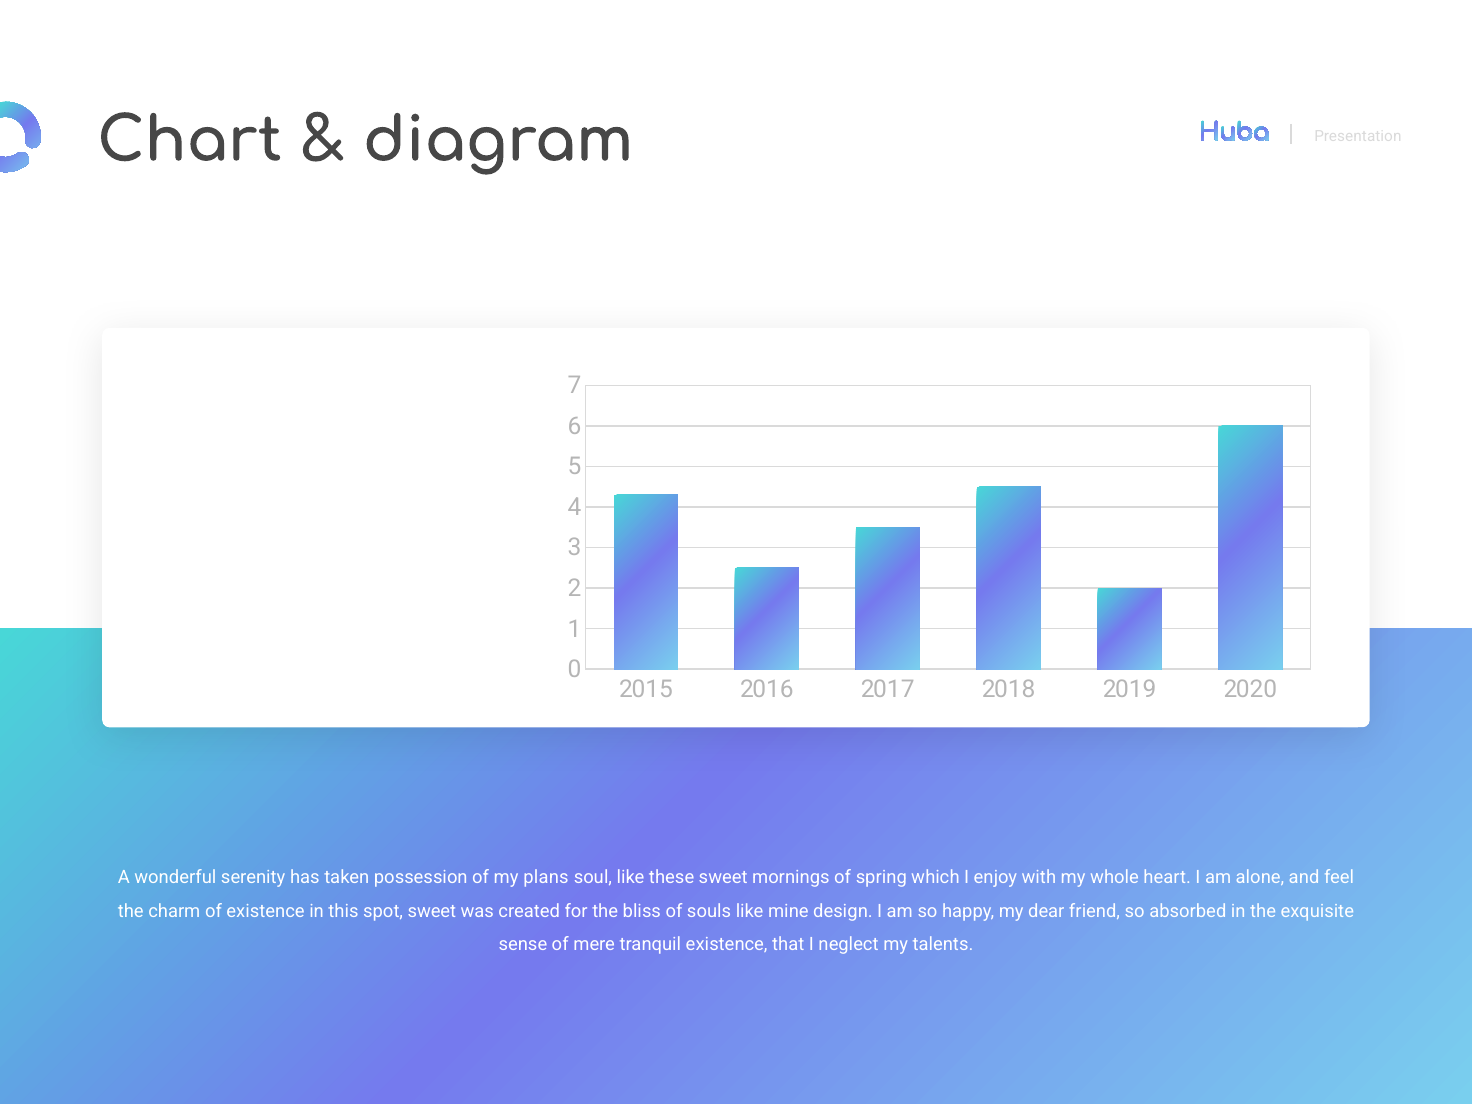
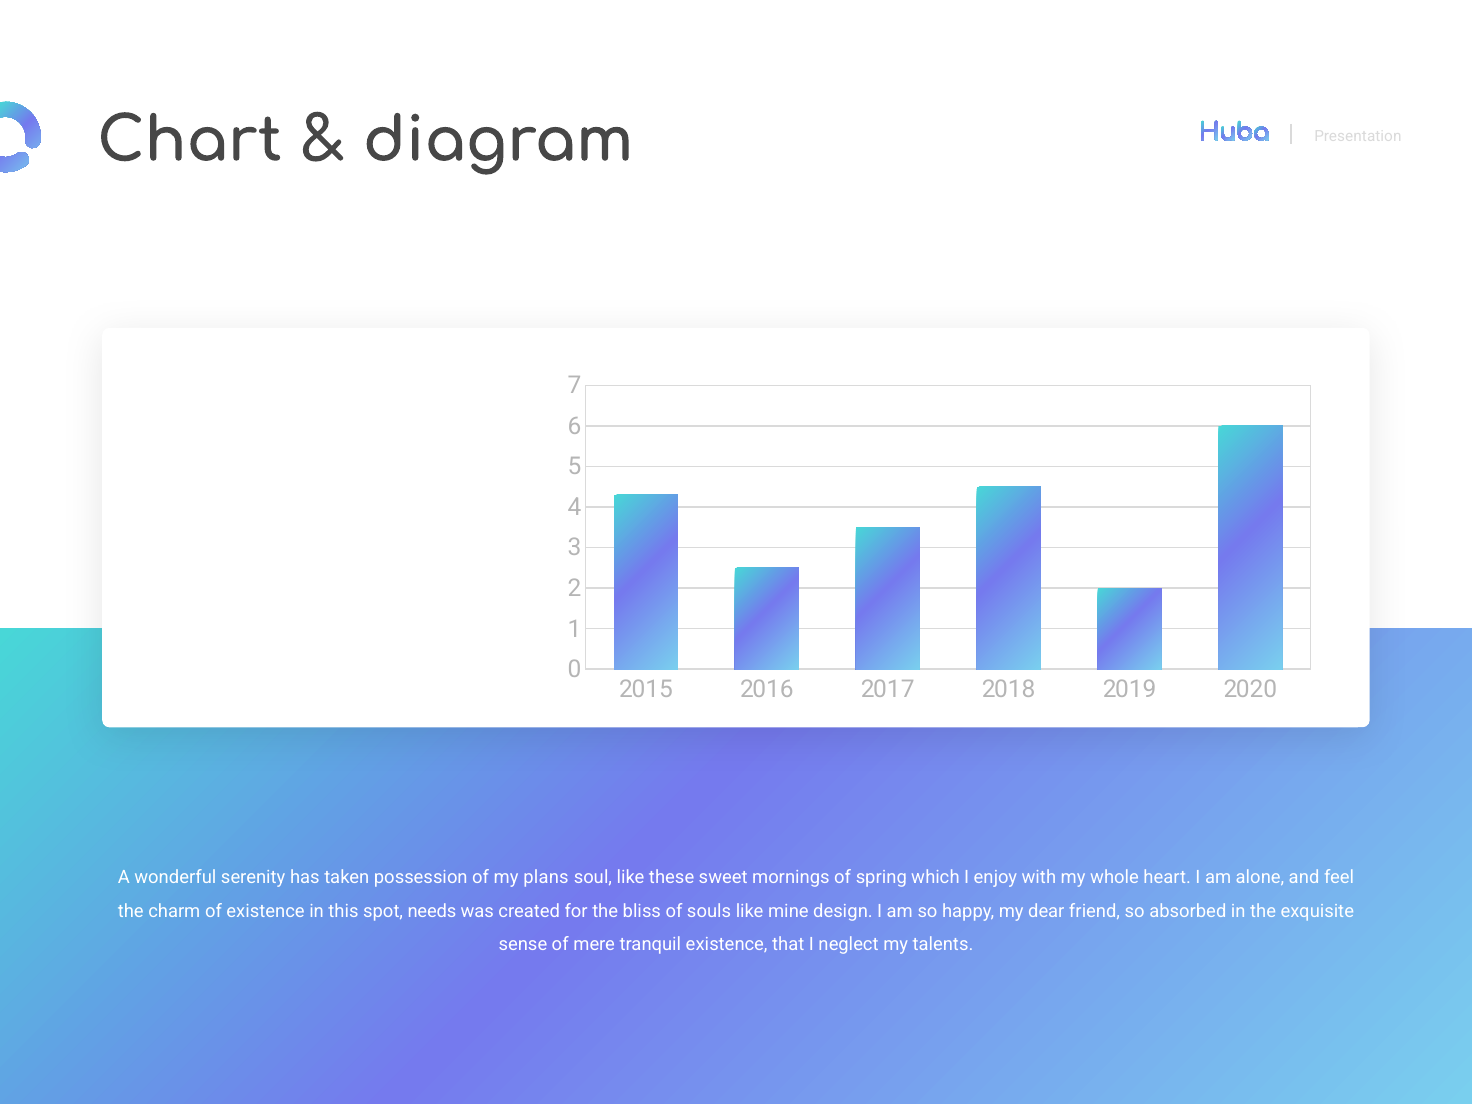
spot sweet: sweet -> needs
